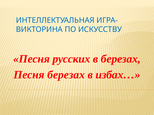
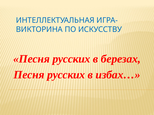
березах at (66, 75): березах -> русских
